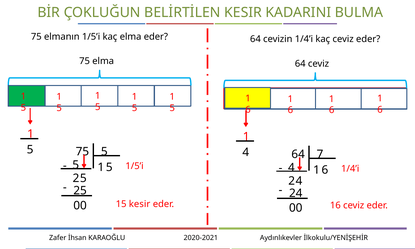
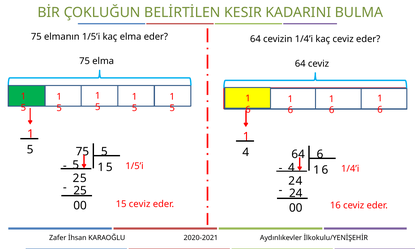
64 7: 7 -> 6
15 kesir: kesir -> ceviz
